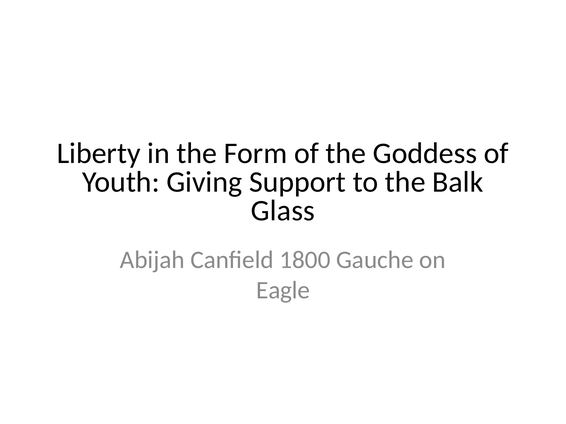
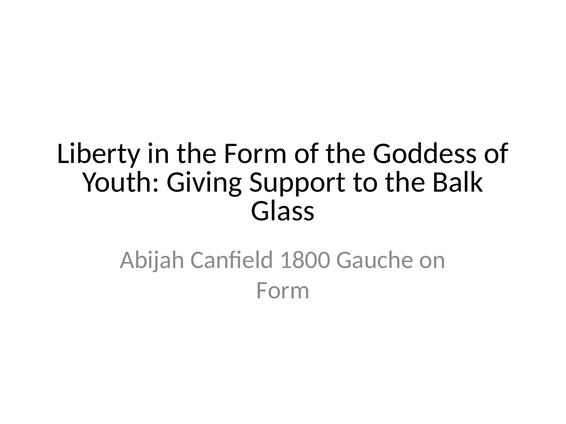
Eagle at (283, 290): Eagle -> Form
